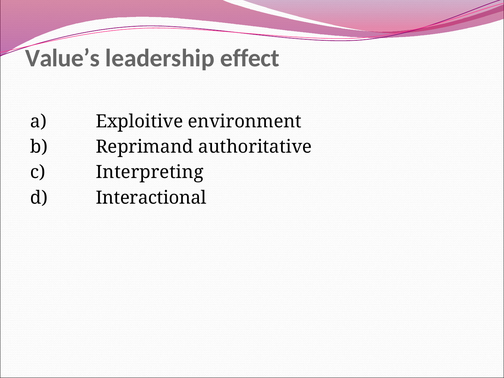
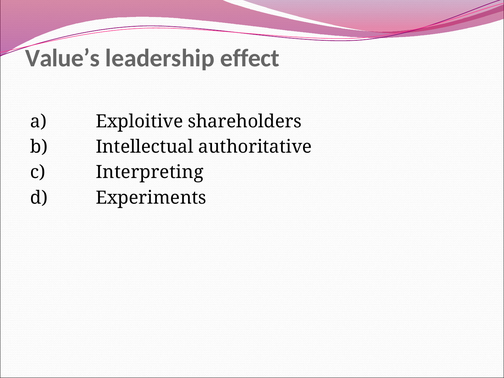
environment: environment -> shareholders
Reprimand: Reprimand -> Intellectual
Interactional: Interactional -> Experiments
